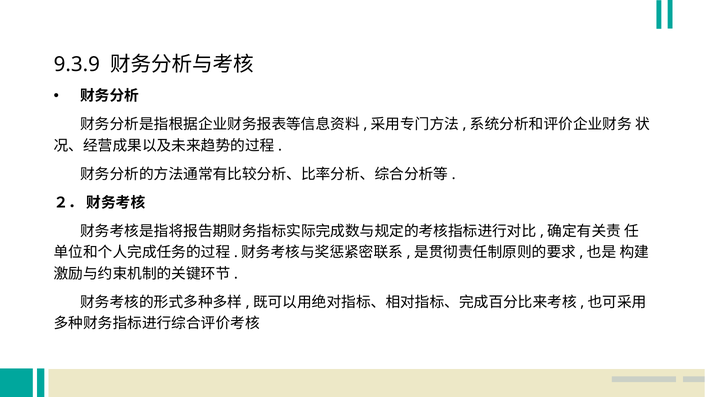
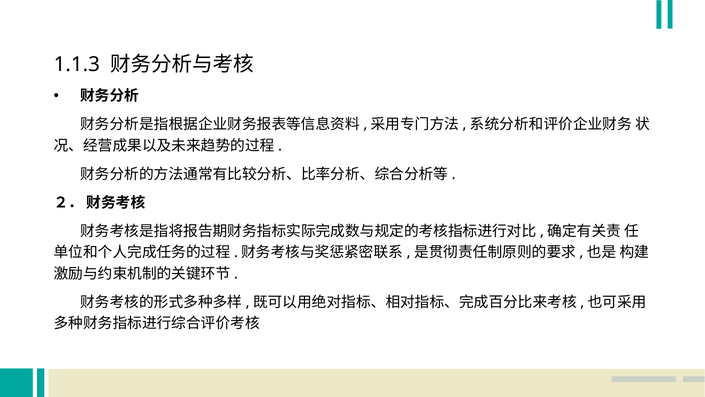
9.3.9: 9.3.9 -> 1.1.3
